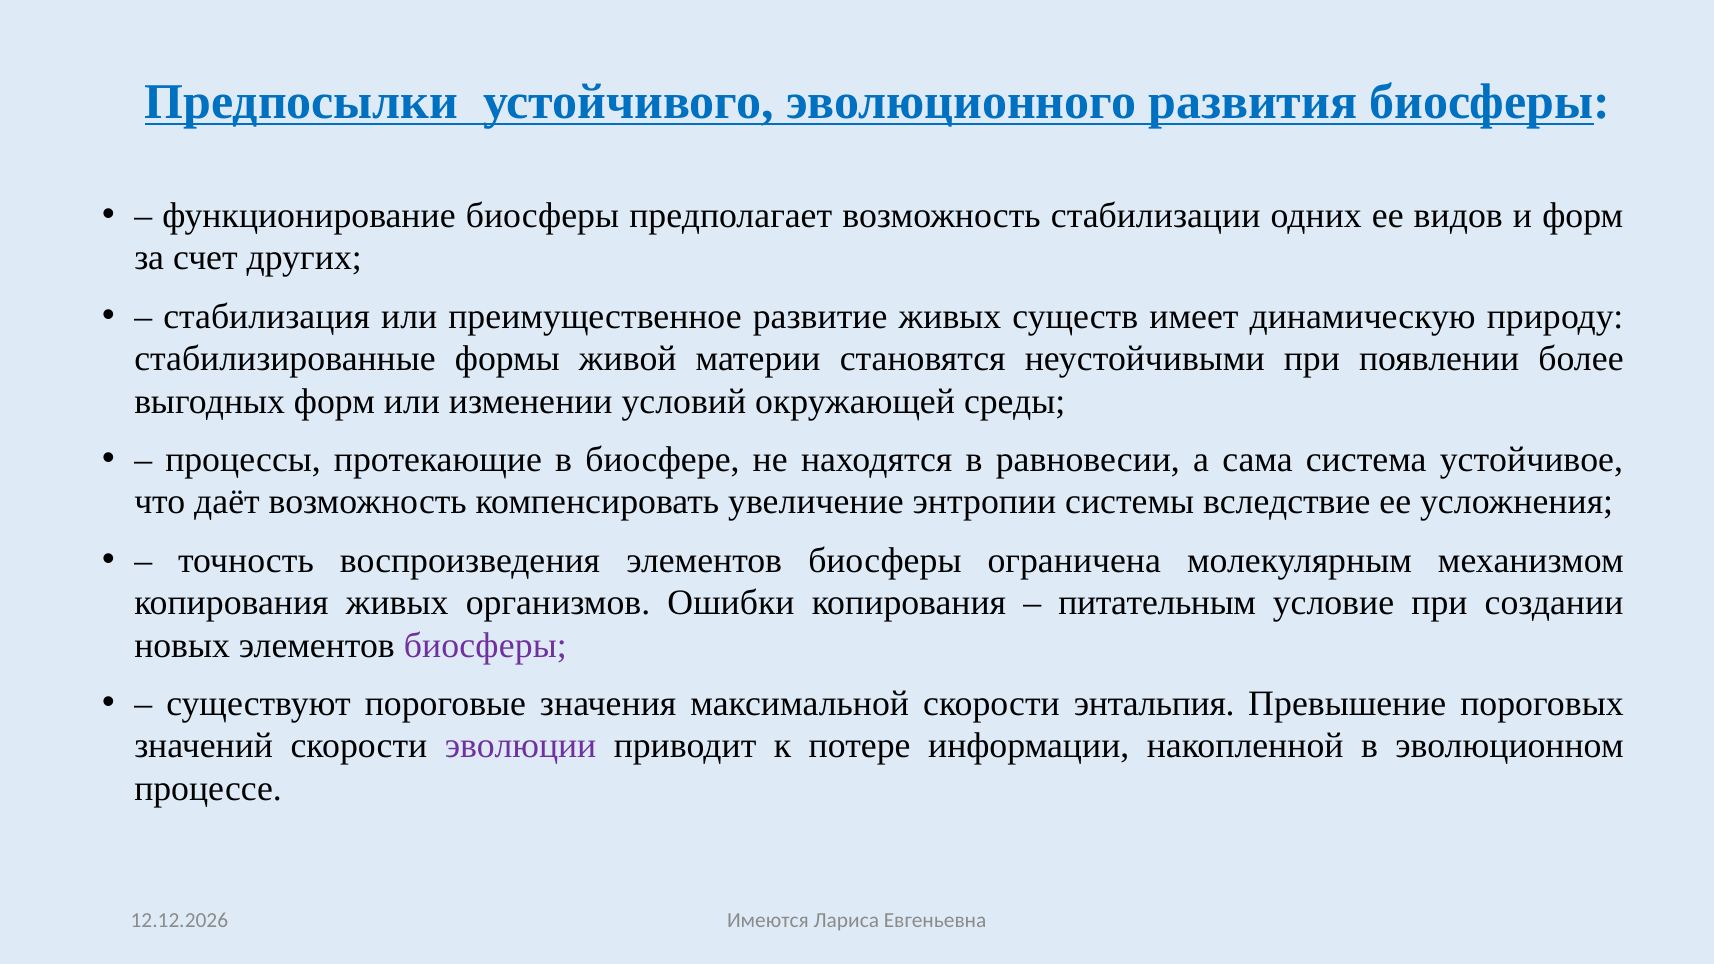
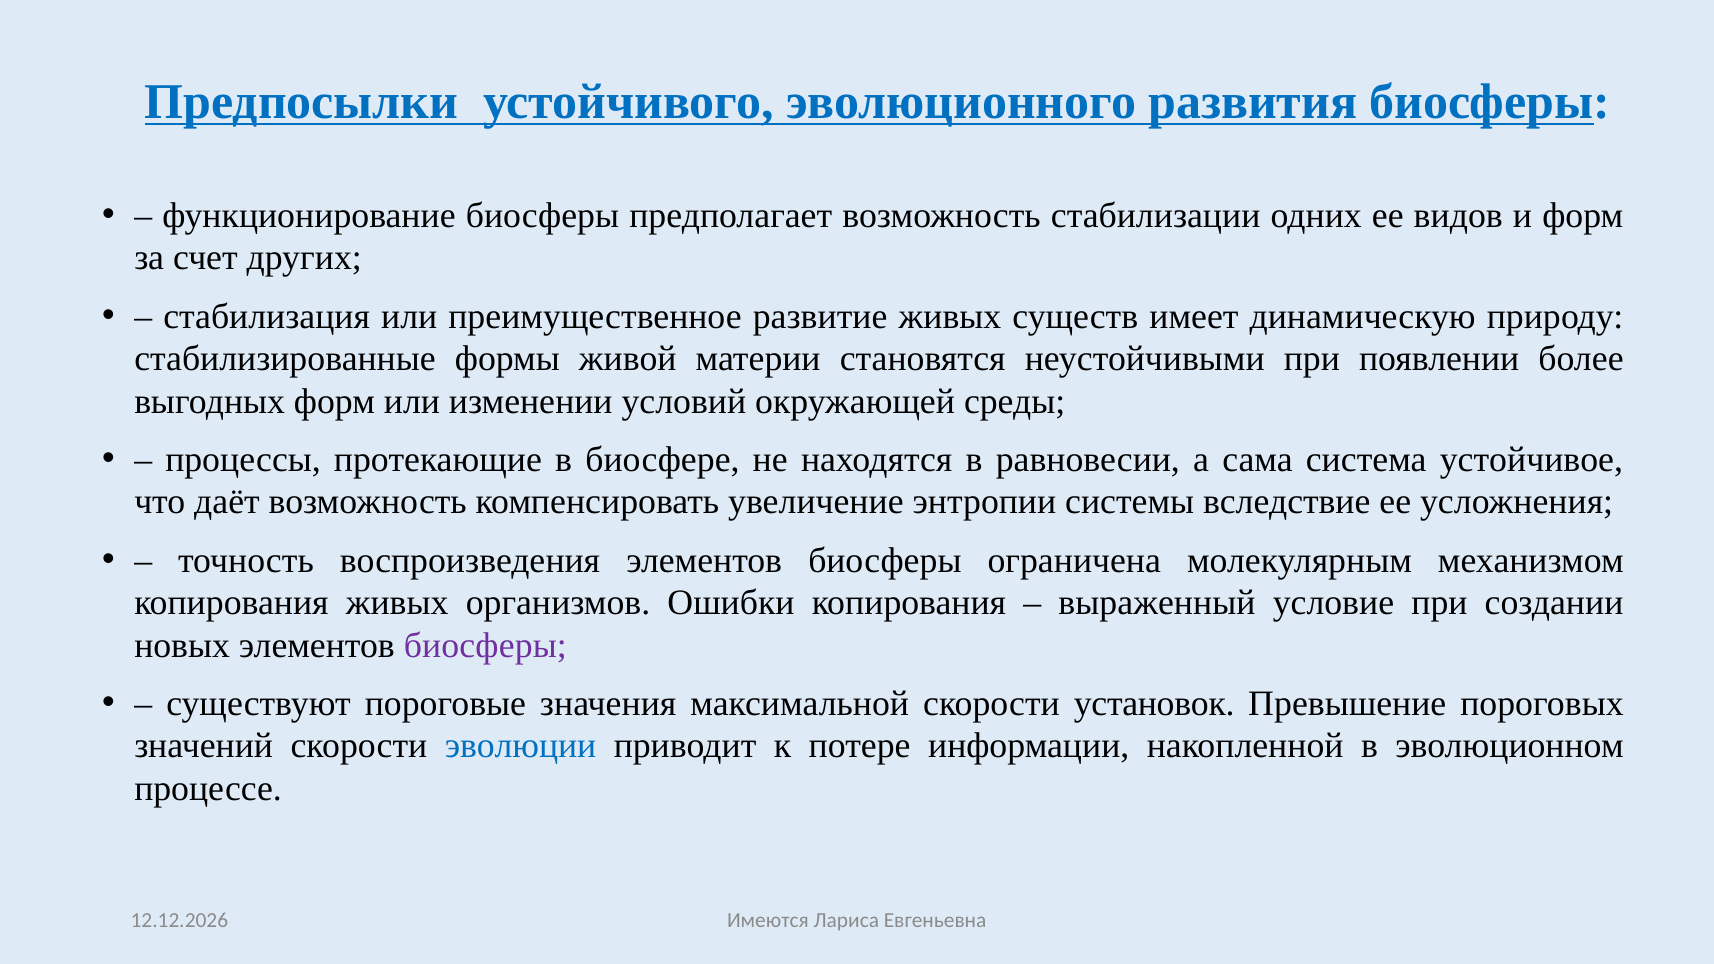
питательным: питательным -> выраженный
энтальпия: энтальпия -> установок
эволюции colour: purple -> blue
